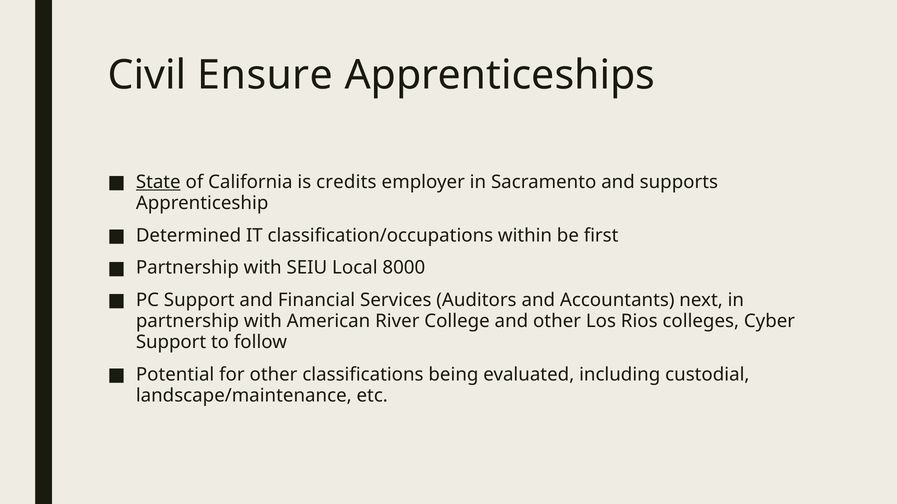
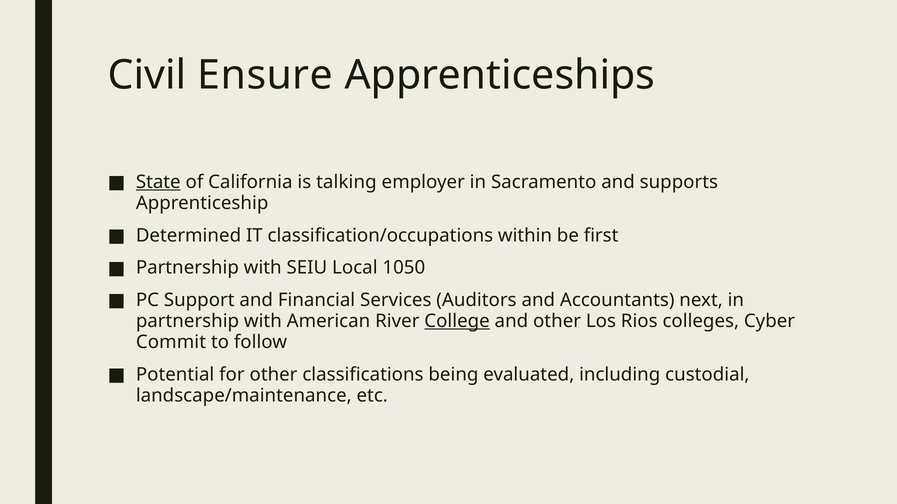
credits: credits -> talking
8000: 8000 -> 1050
College underline: none -> present
Support at (171, 342): Support -> Commit
